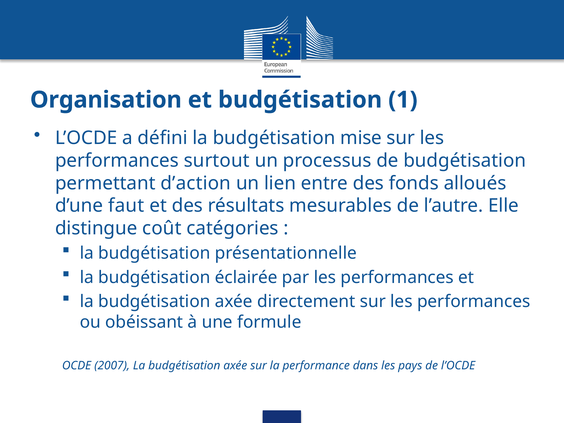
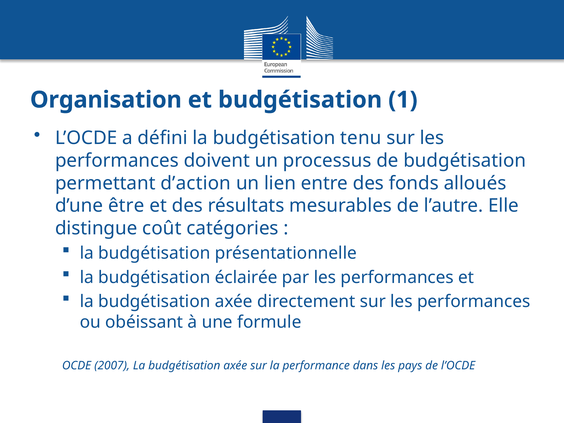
mise: mise -> tenu
surtout: surtout -> doivent
faut: faut -> être
